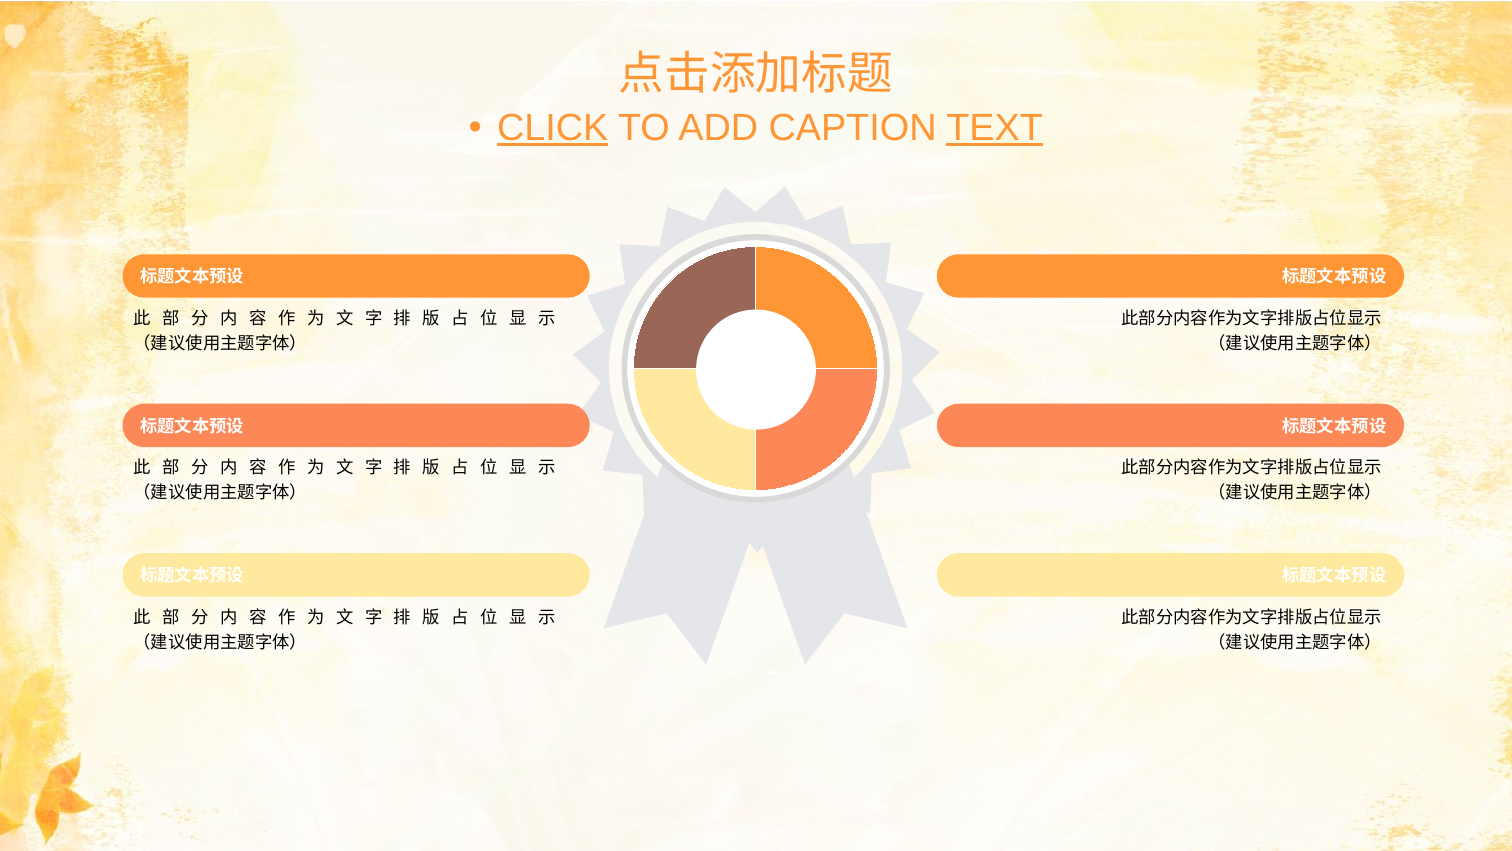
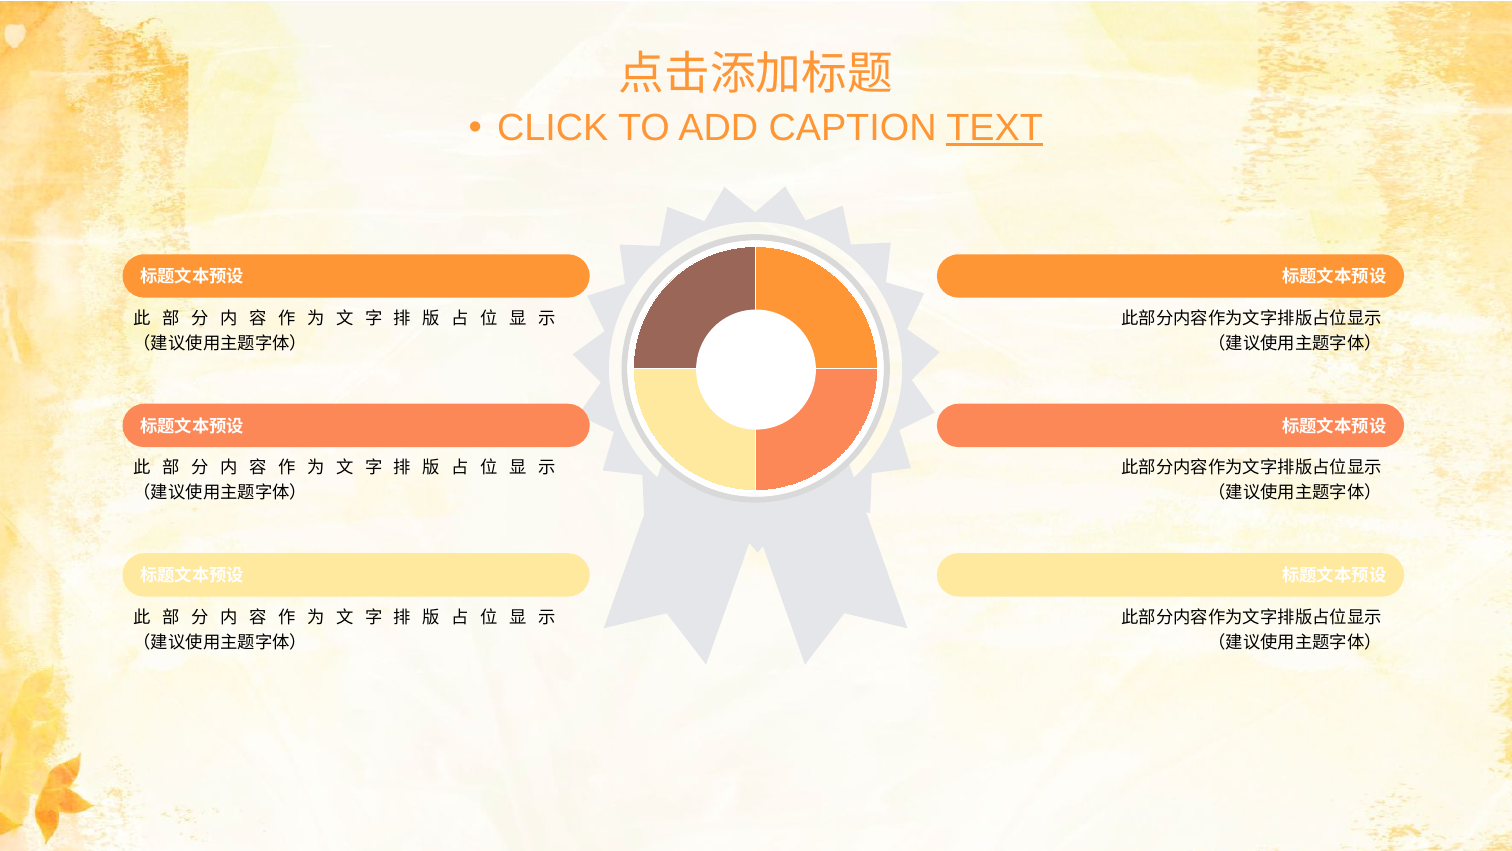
CLICK underline: present -> none
